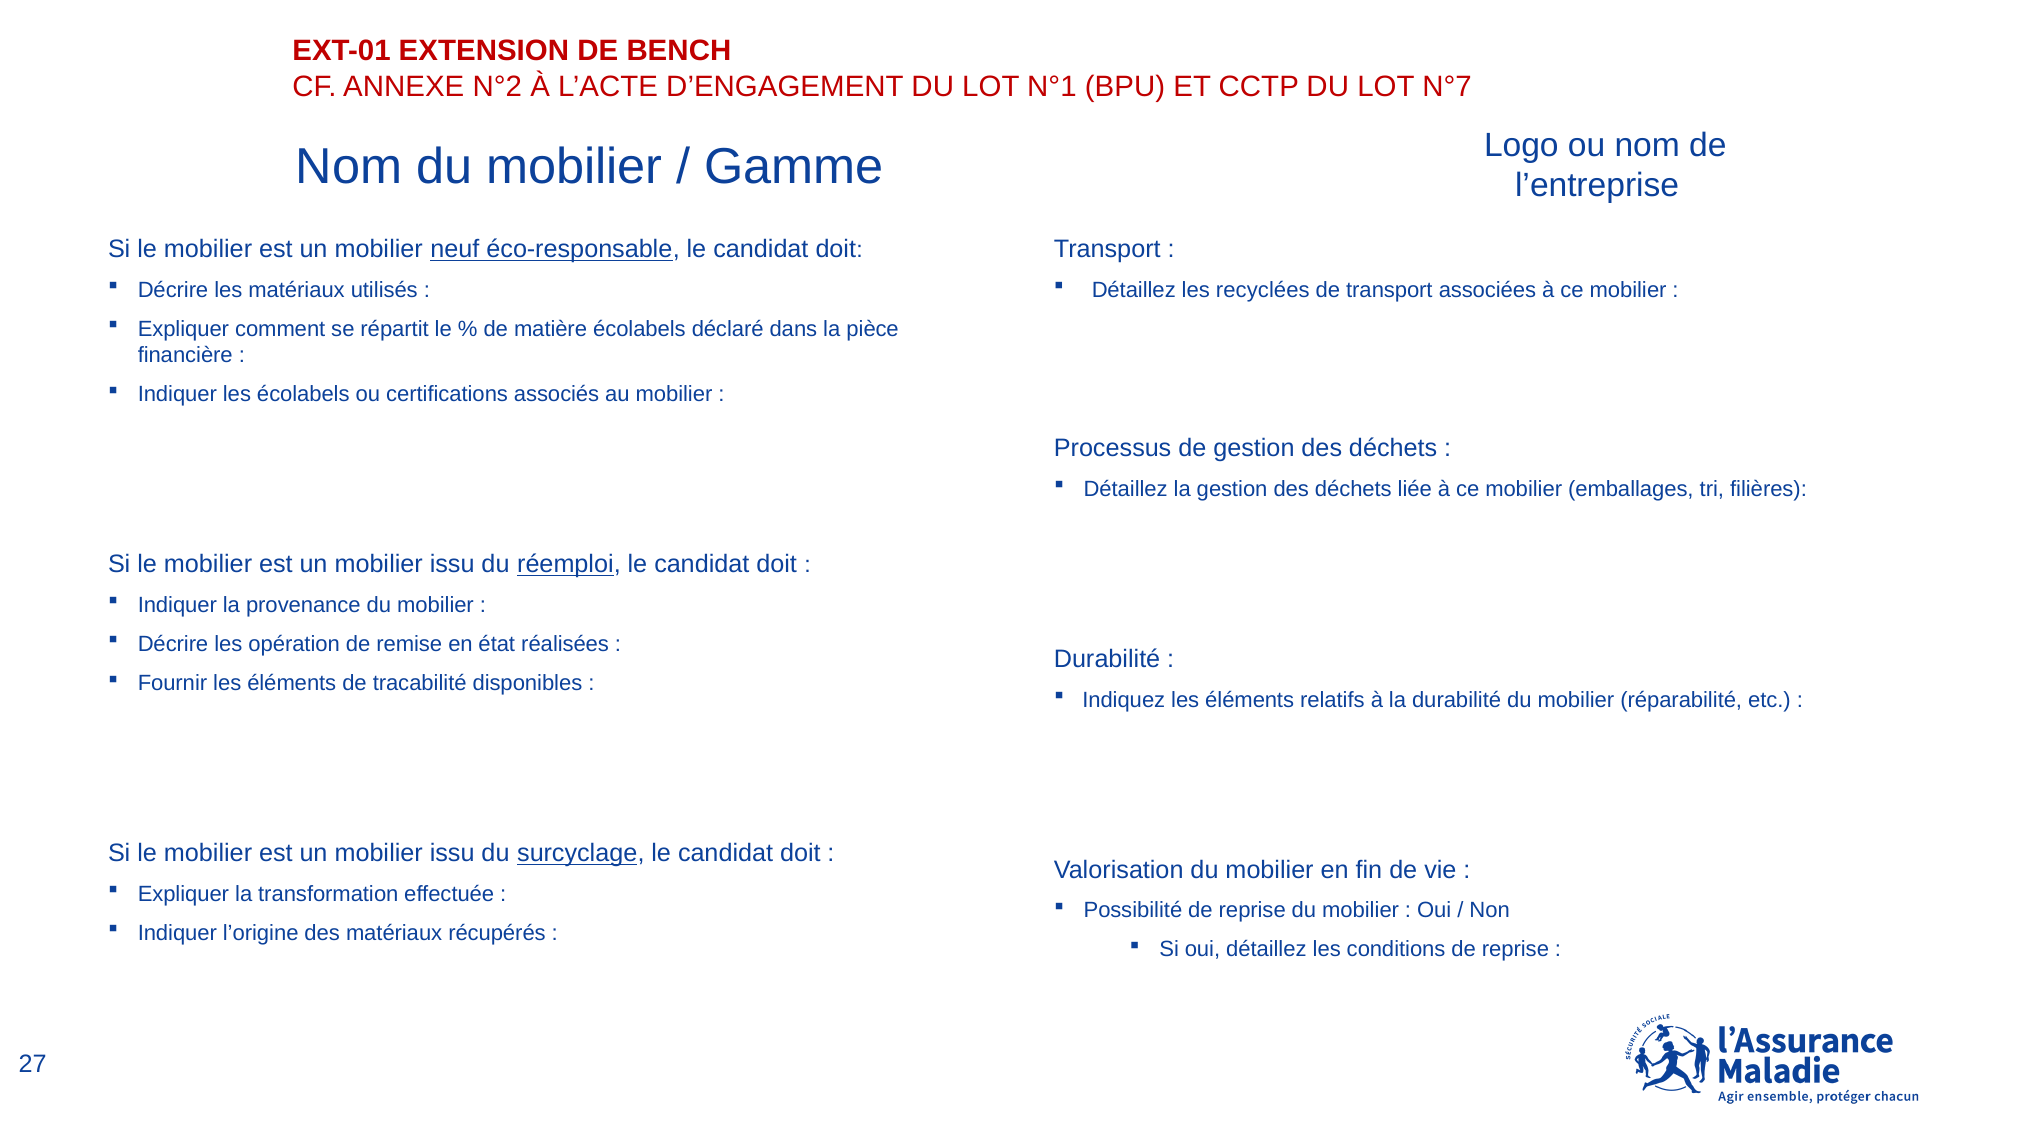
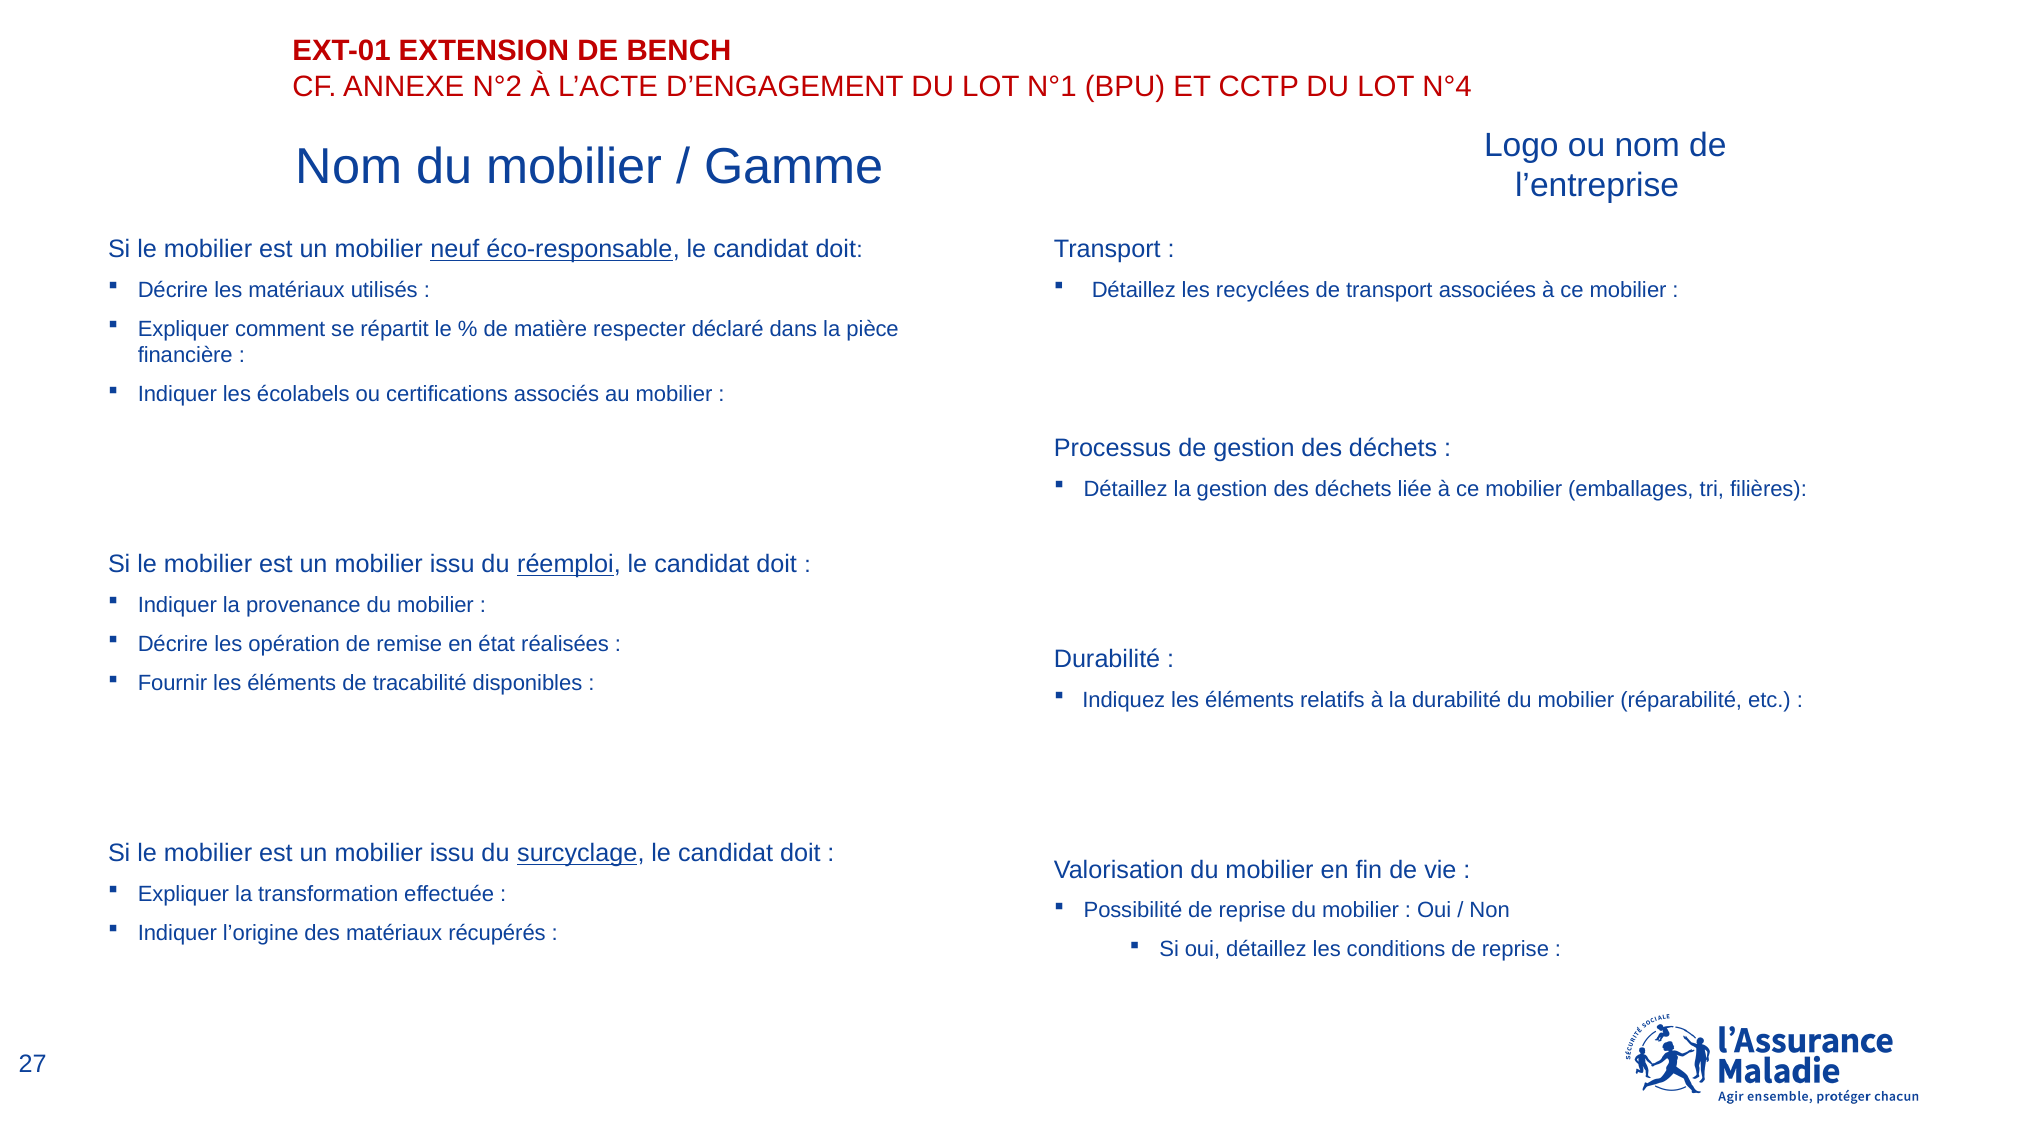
N°7: N°7 -> N°4
matière écolabels: écolabels -> respecter
